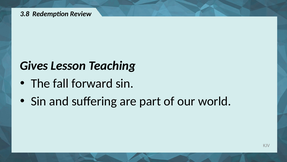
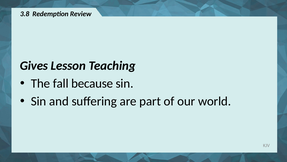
forward: forward -> because
